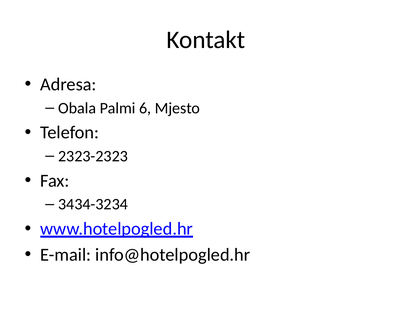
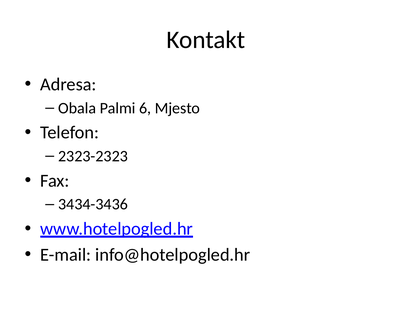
3434-3234: 3434-3234 -> 3434-3436
